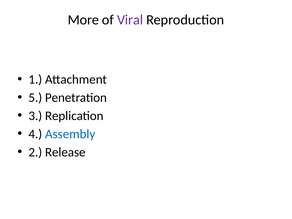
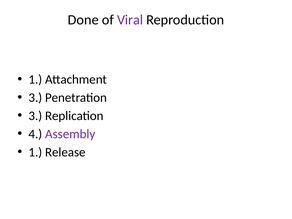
More: More -> Done
5 at (35, 98): 5 -> 3
Assembly colour: blue -> purple
2 at (35, 152): 2 -> 1
